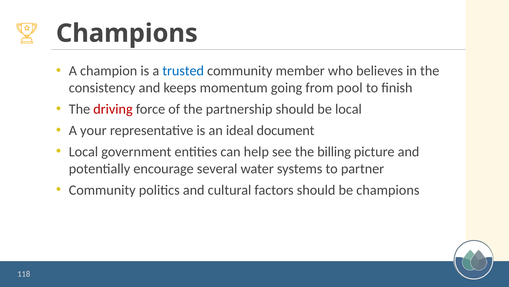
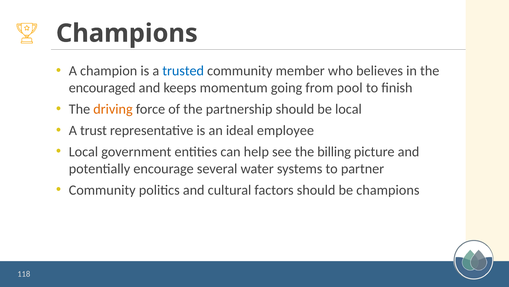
consistency: consistency -> encouraged
driving colour: red -> orange
your: your -> trust
document: document -> employee
